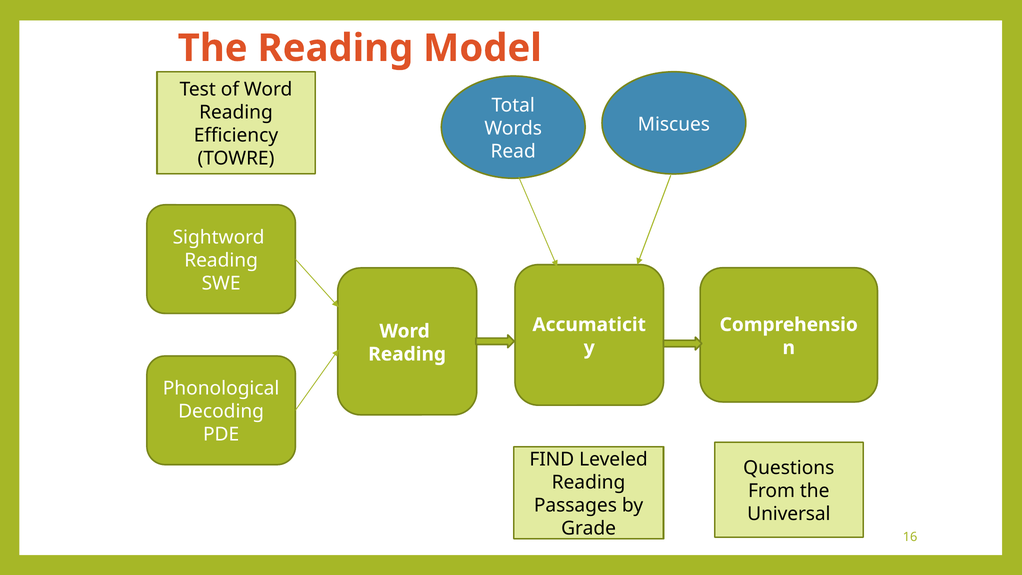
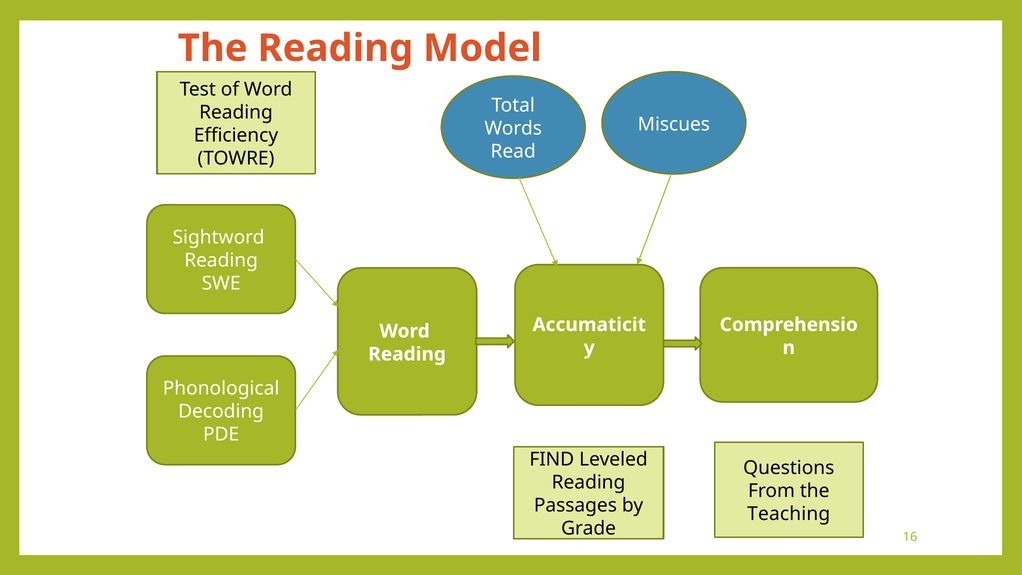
Universal: Universal -> Teaching
